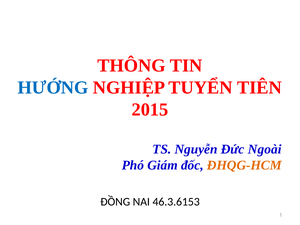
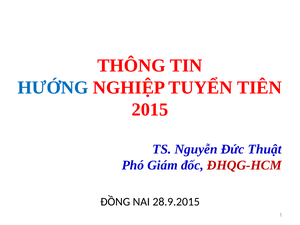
Ngoài: Ngoài -> Thuật
ĐHQG-HCM colour: orange -> red
46.3.6153: 46.3.6153 -> 28.9.2015
